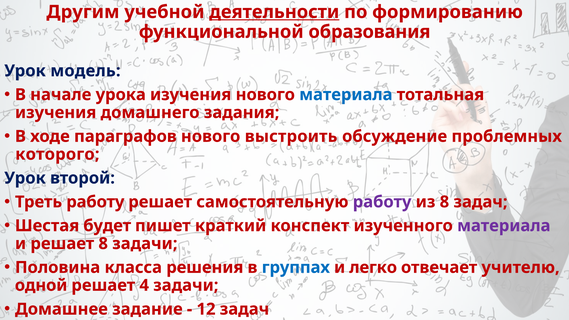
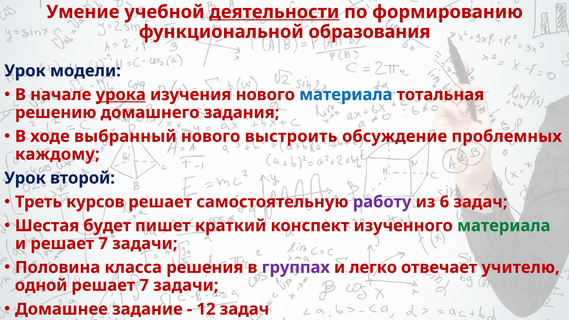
Другим: Другим -> Умение
модель: модель -> модели
урока underline: none -> present
изучения at (56, 113): изучения -> решению
параграфов: параграфов -> выбранный
которого: которого -> каждому
Треть работу: работу -> курсов
из 8: 8 -> 6
материала at (504, 226) colour: purple -> green
и решает 8: 8 -> 7
группах colour: blue -> purple
4 at (144, 285): 4 -> 7
